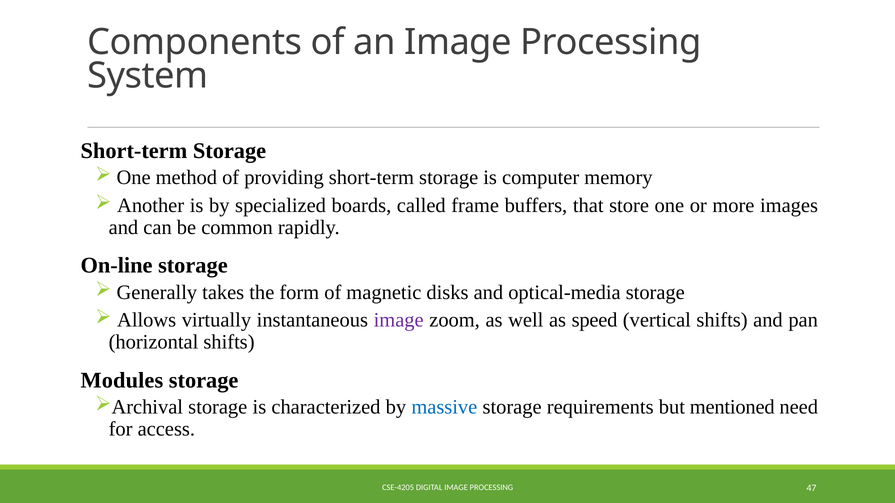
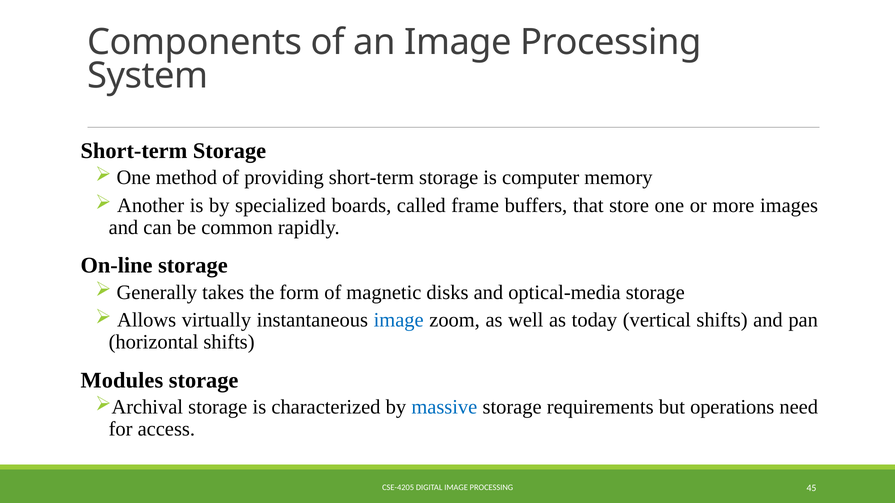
image at (399, 320) colour: purple -> blue
speed: speed -> today
mentioned: mentioned -> operations
47: 47 -> 45
